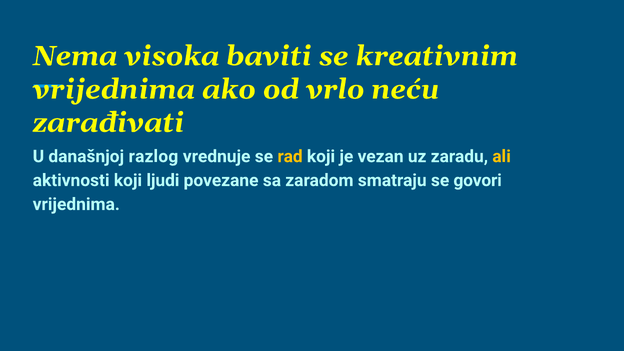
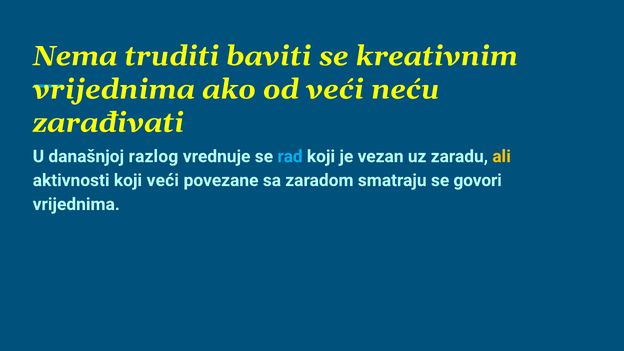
visoka: visoka -> truditi
od vrlo: vrlo -> veći
rad colour: yellow -> light blue
koji ljudi: ljudi -> veći
